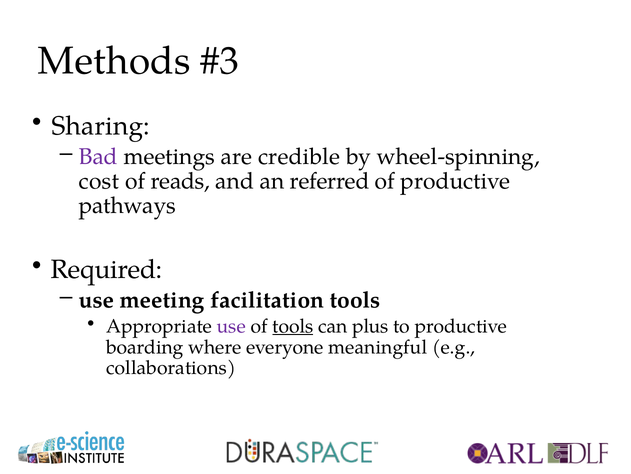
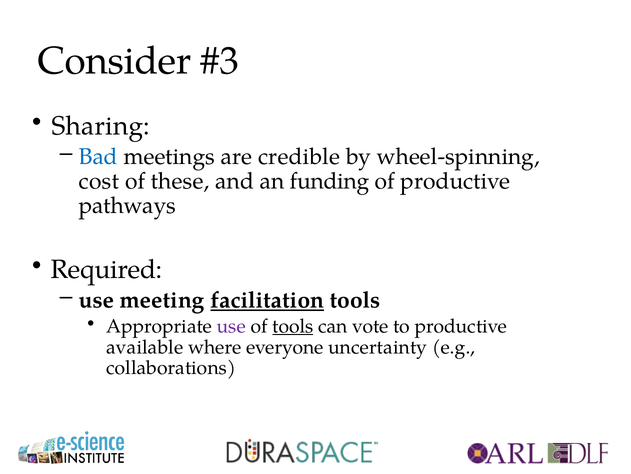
Methods: Methods -> Consider
Bad colour: purple -> blue
reads: reads -> these
referred: referred -> funding
facilitation underline: none -> present
plus: plus -> vote
boarding: boarding -> available
meaningful: meaningful -> uncertainty
